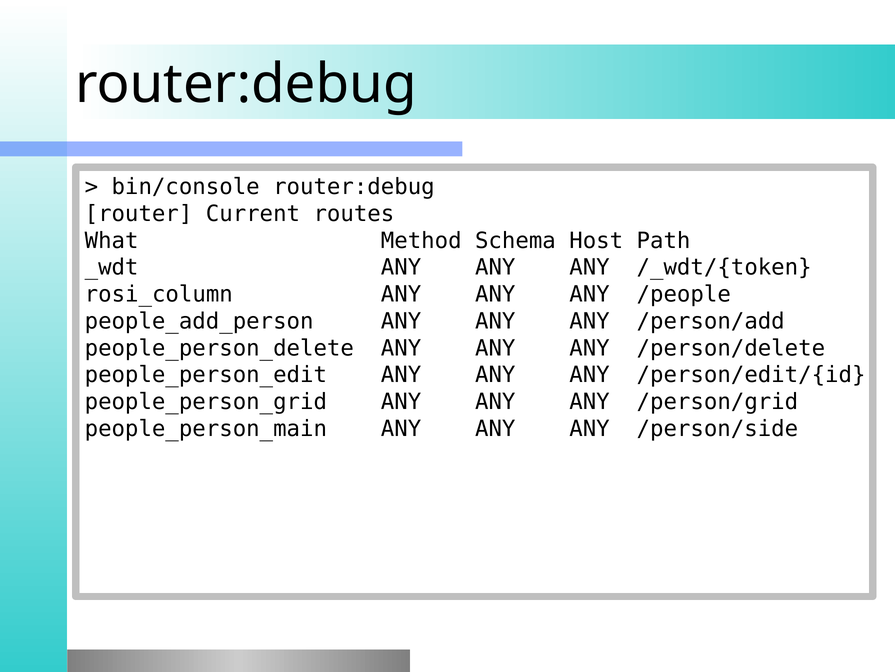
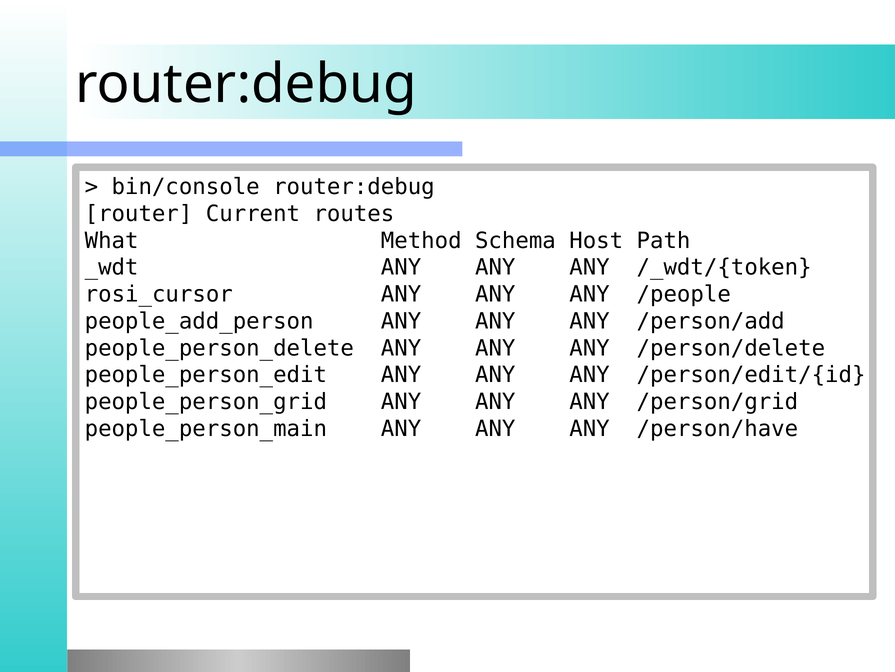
rosi_column: rosi_column -> rosi_cursor
/person/side: /person/side -> /person/have
